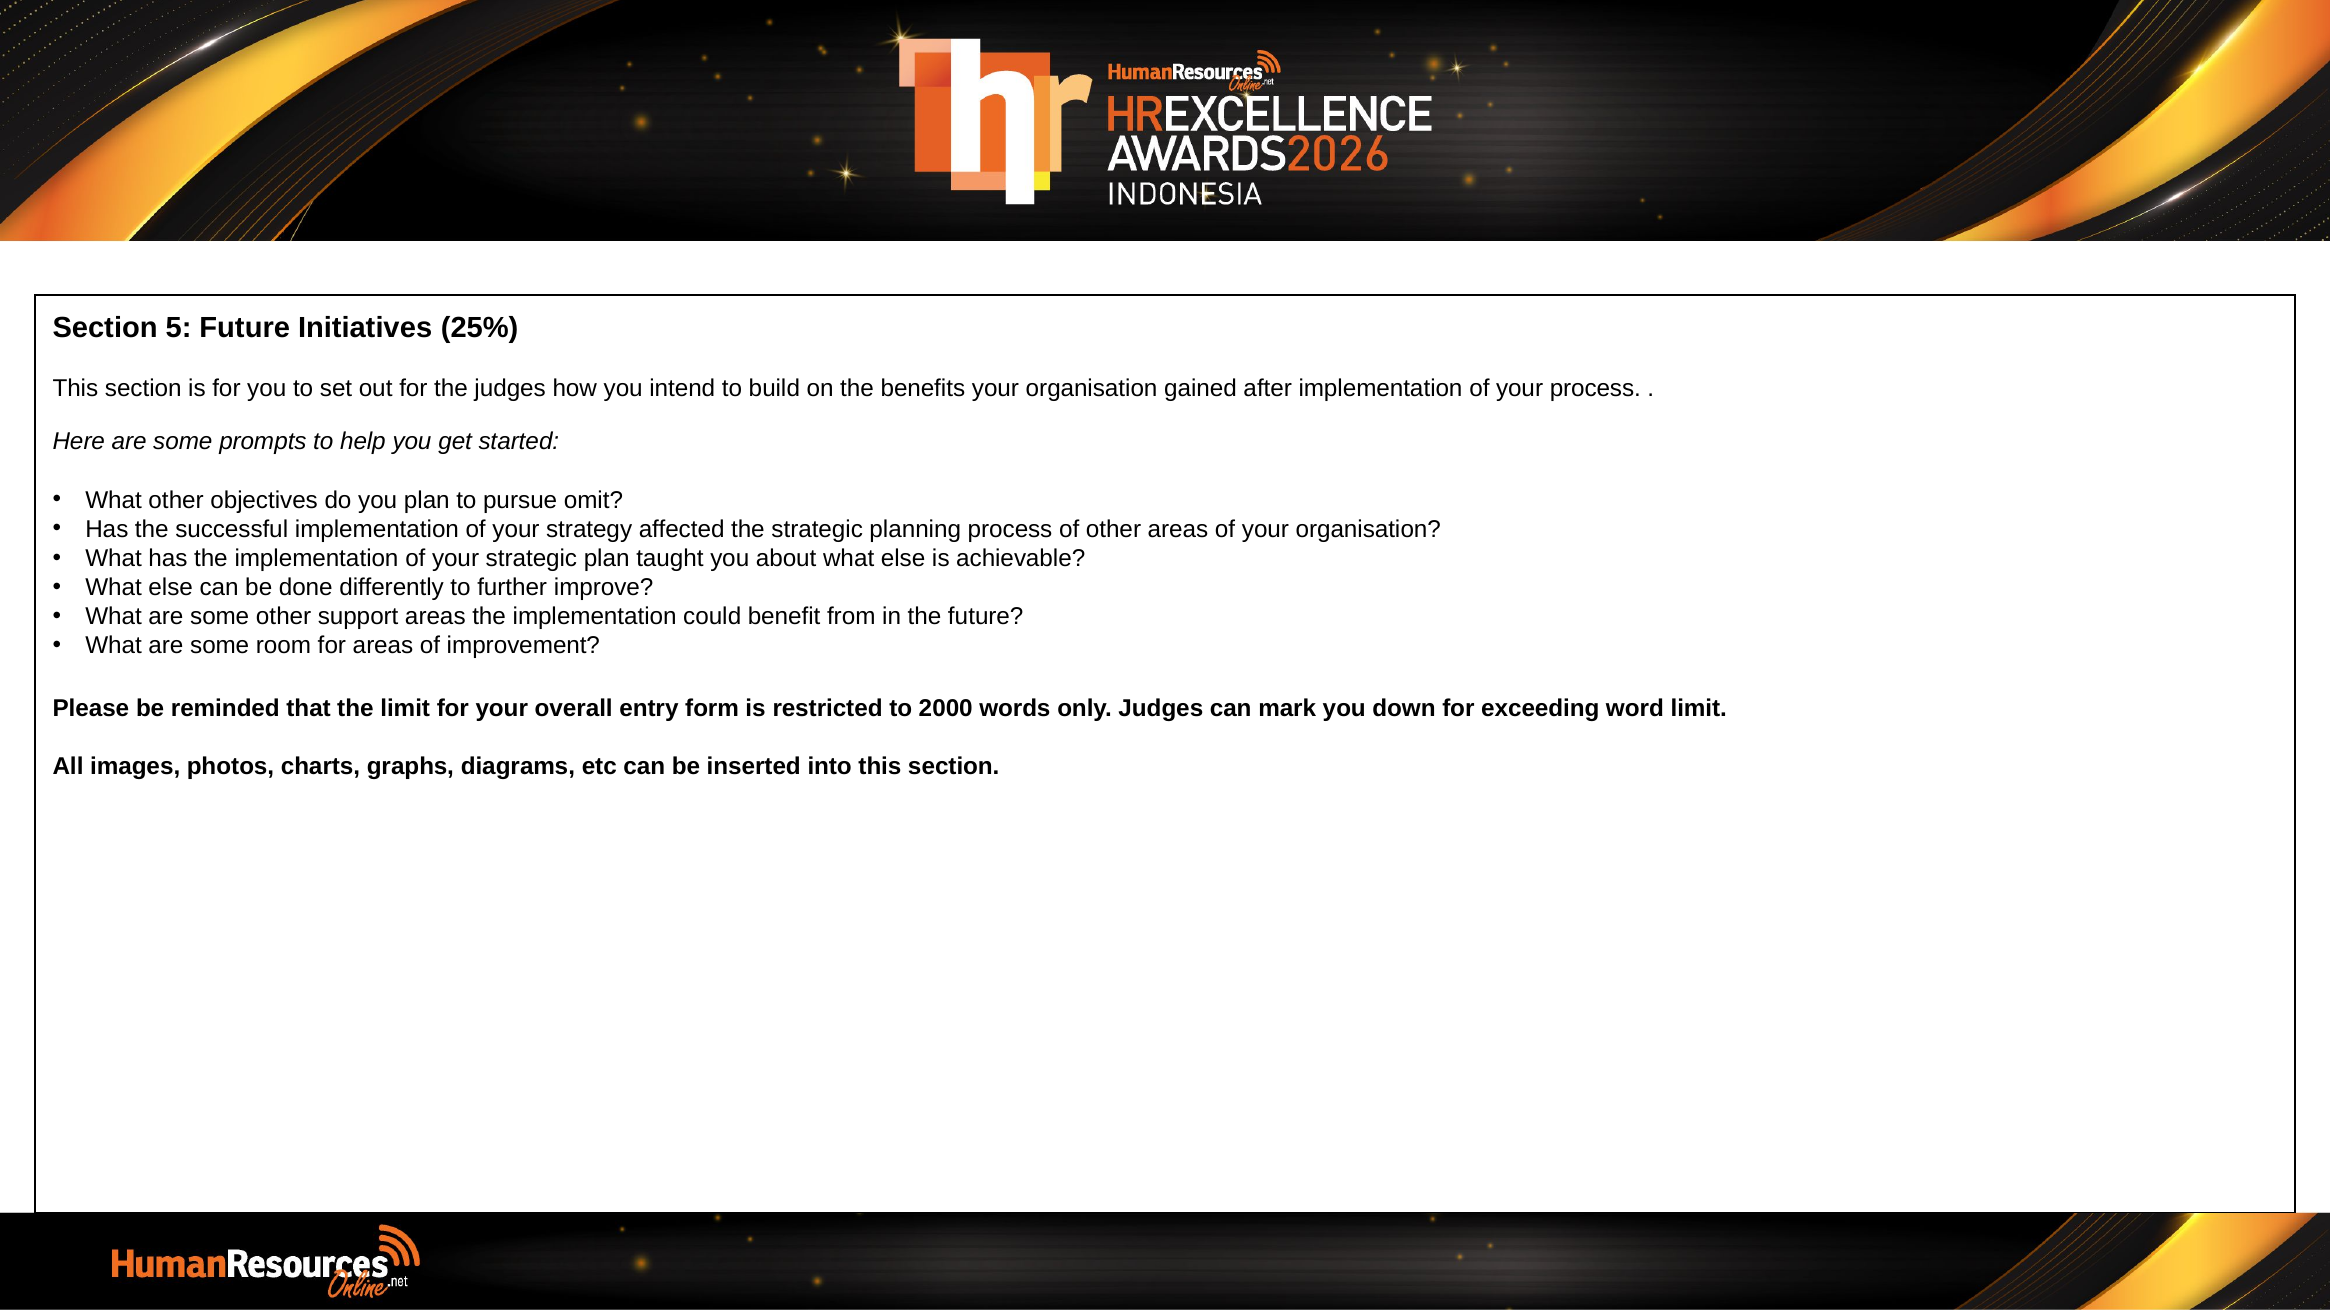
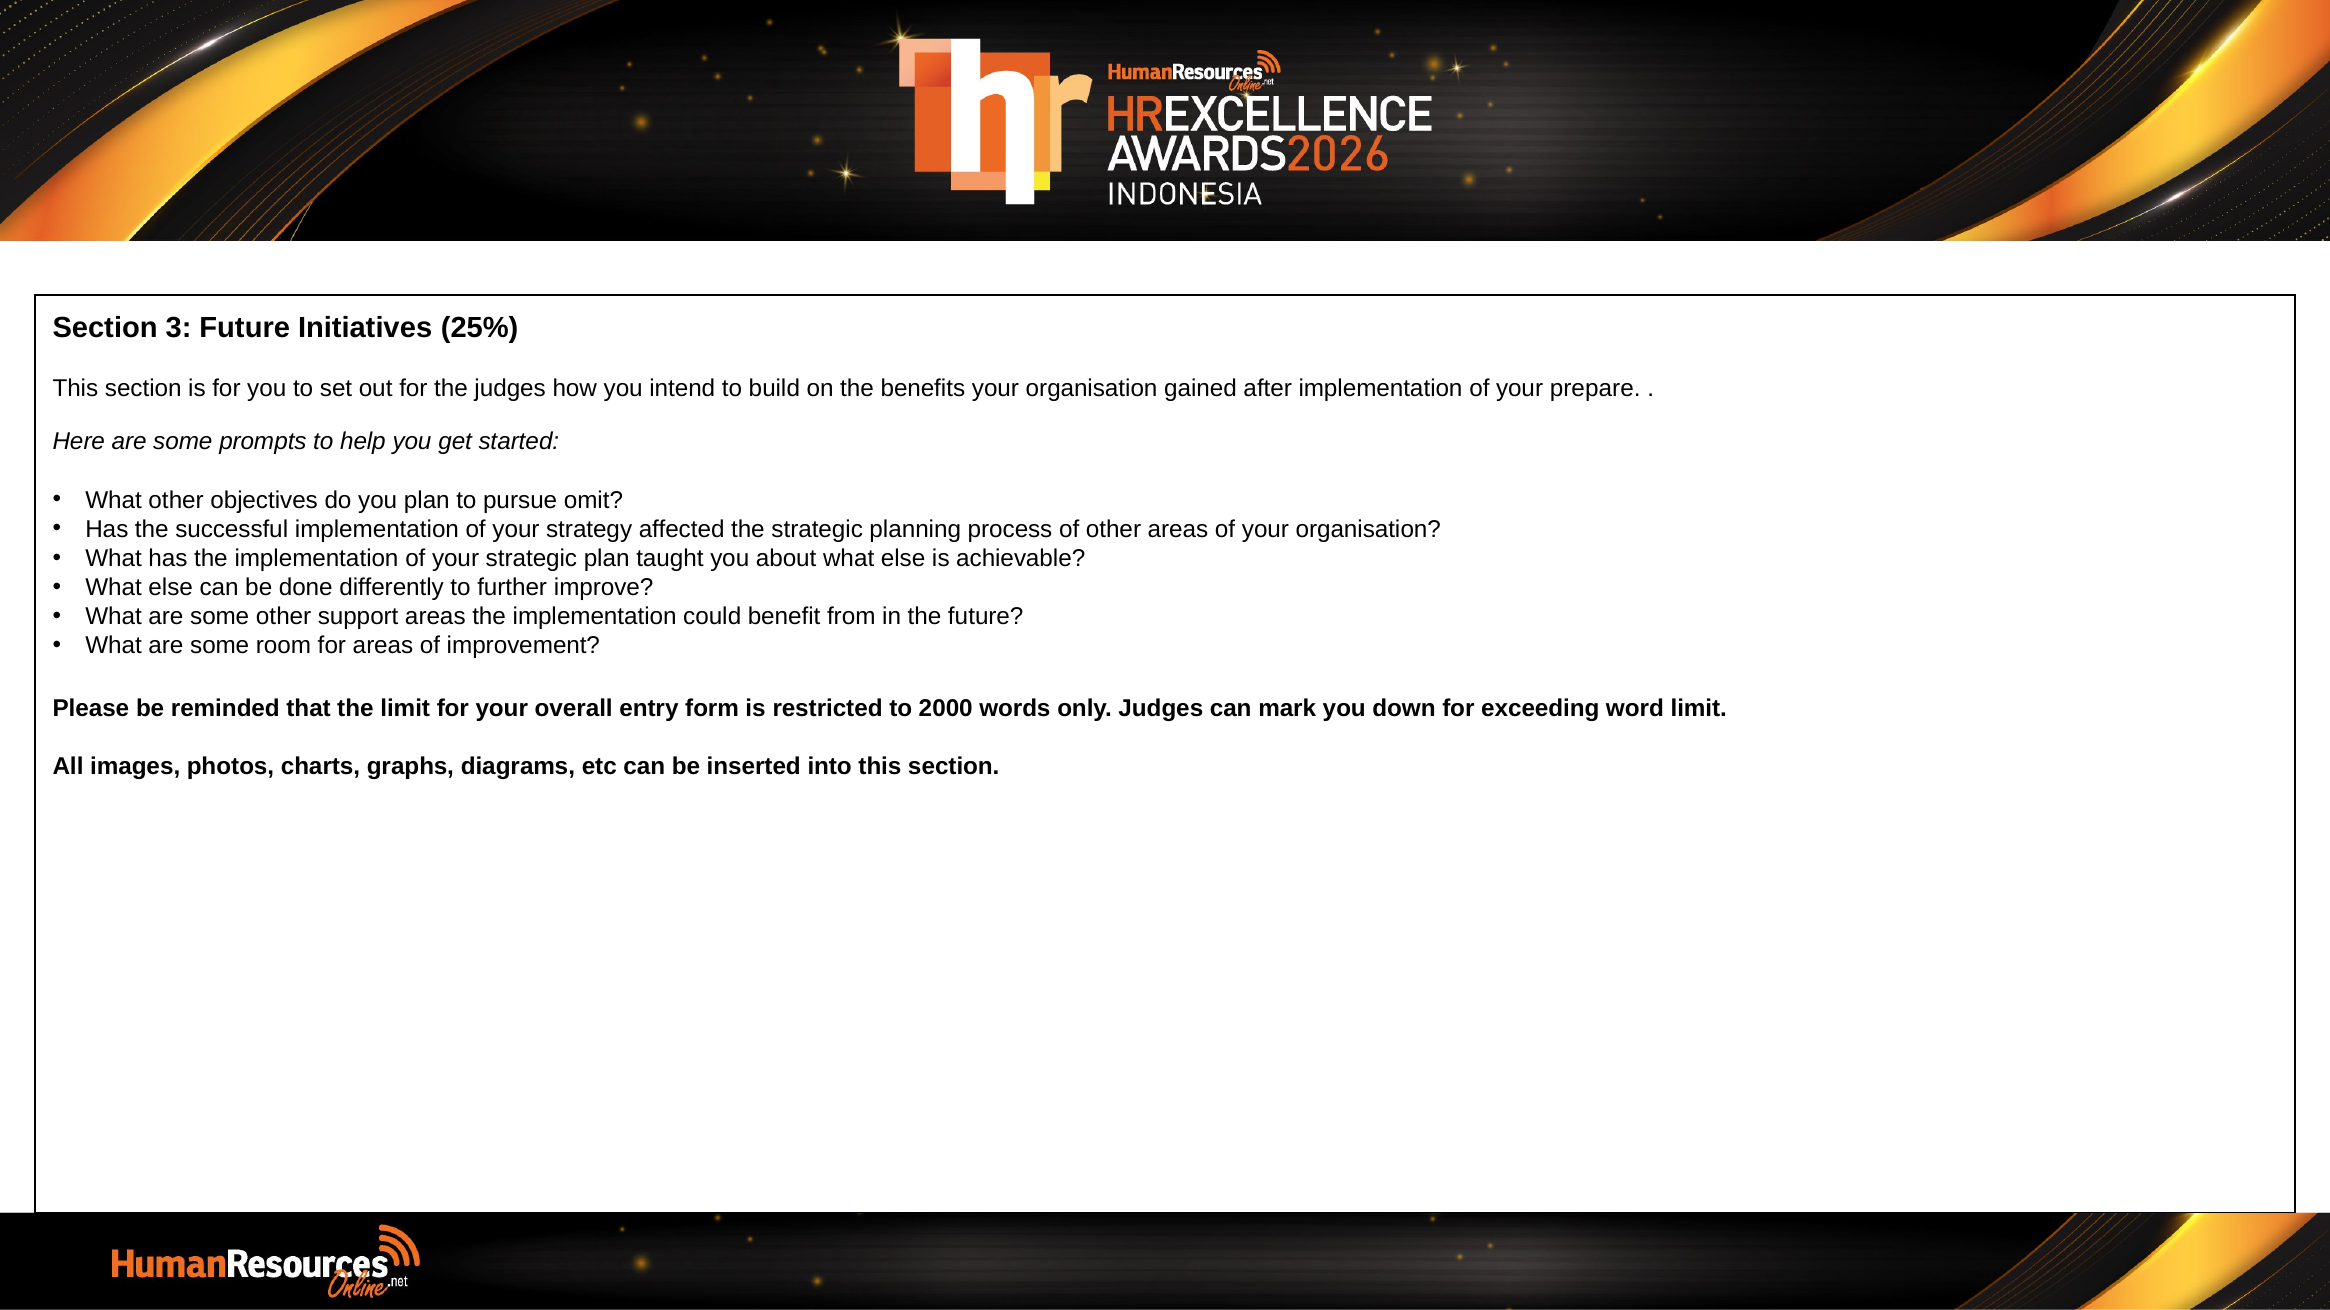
5: 5 -> 3
your process: process -> prepare
